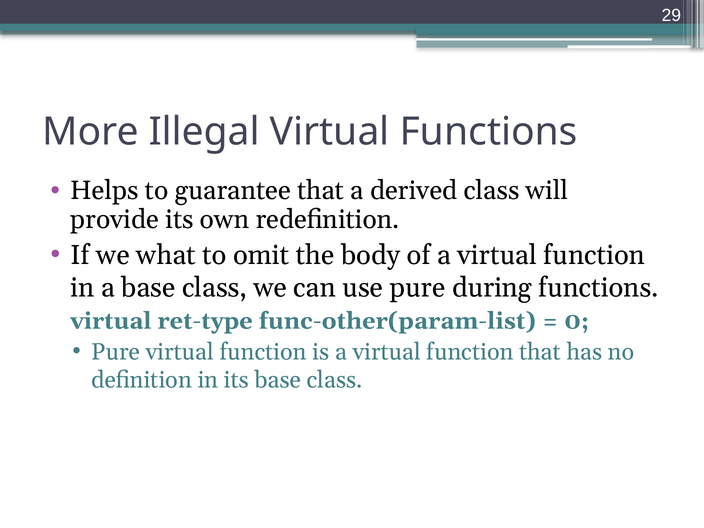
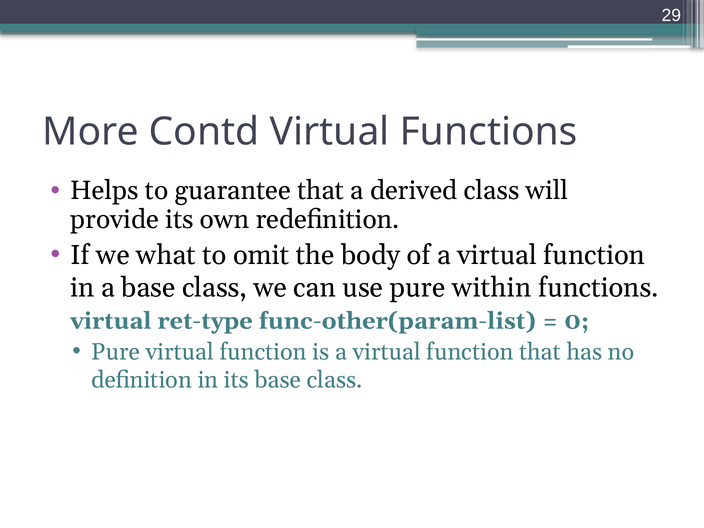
Illegal: Illegal -> Contd
during: during -> within
